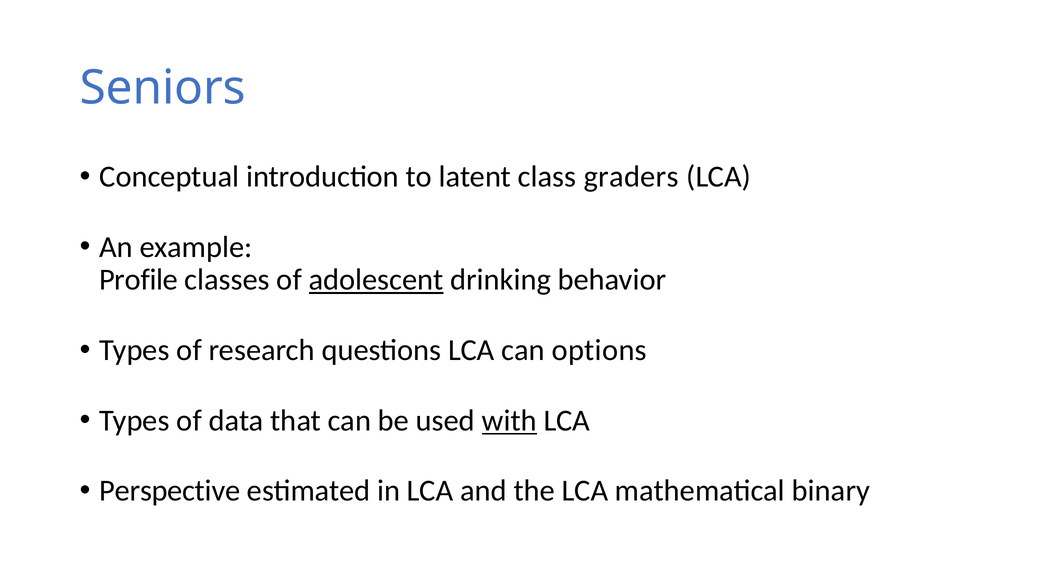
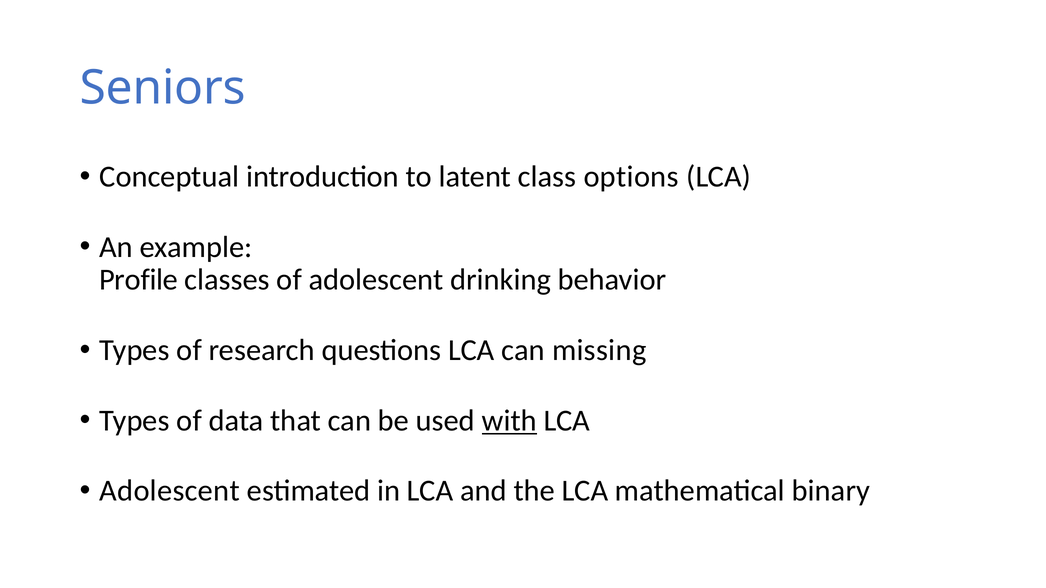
graders: graders -> options
adolescent at (376, 280) underline: present -> none
options: options -> missing
Perspective at (170, 491): Perspective -> Adolescent
